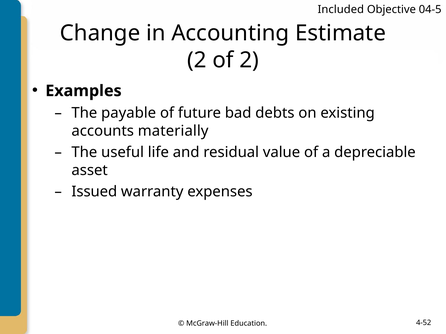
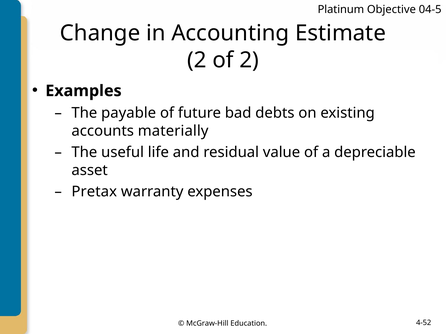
Included: Included -> Platinum
Issued: Issued -> Pretax
